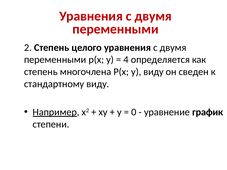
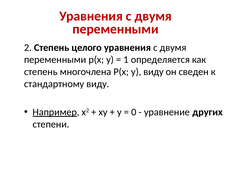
4: 4 -> 1
график: график -> других
